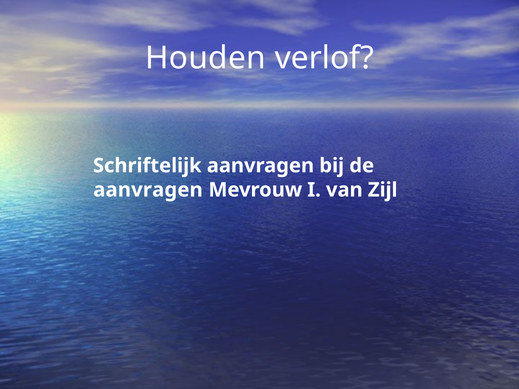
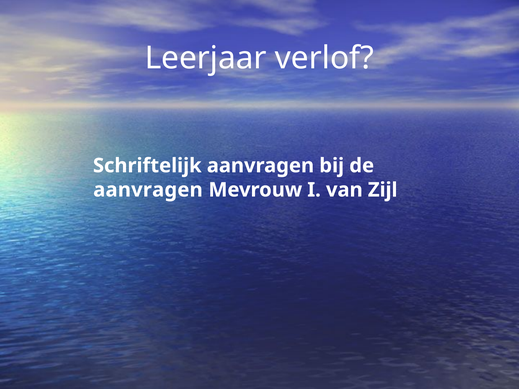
Houden: Houden -> Leerjaar
